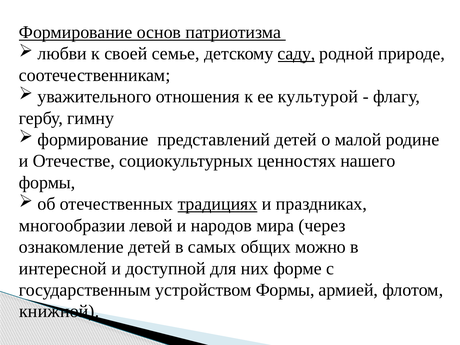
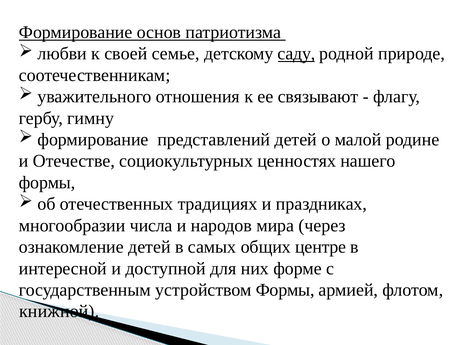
культурой: культурой -> связывают
традициях underline: present -> none
левой: левой -> числа
можно: можно -> центре
